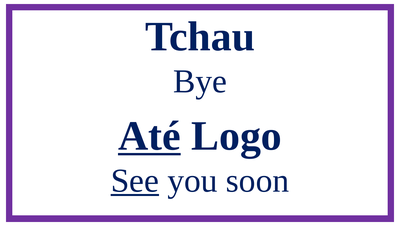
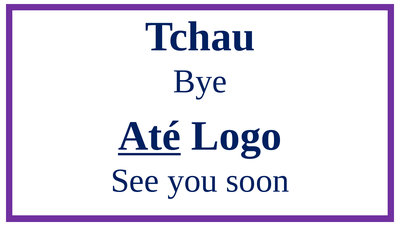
See underline: present -> none
